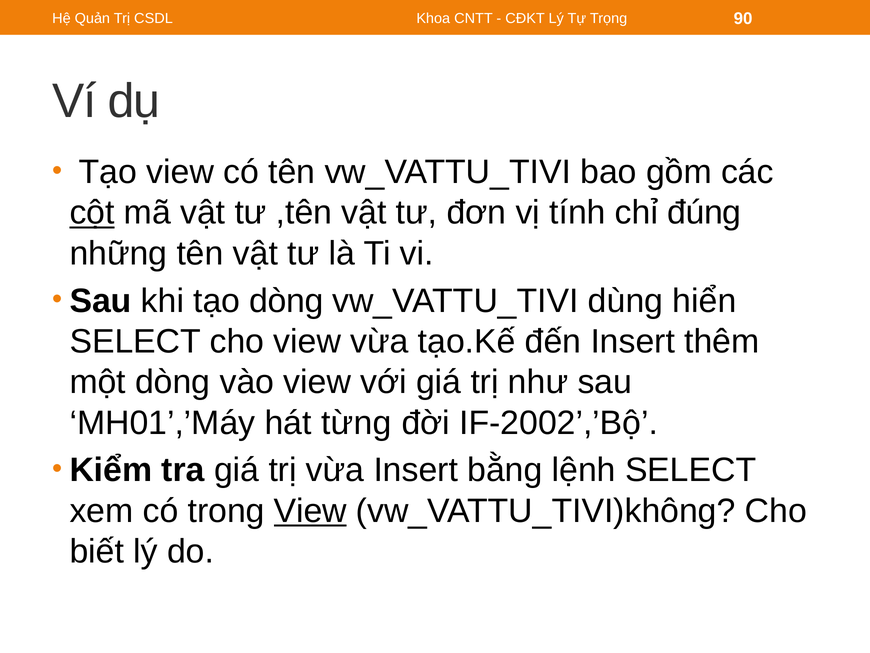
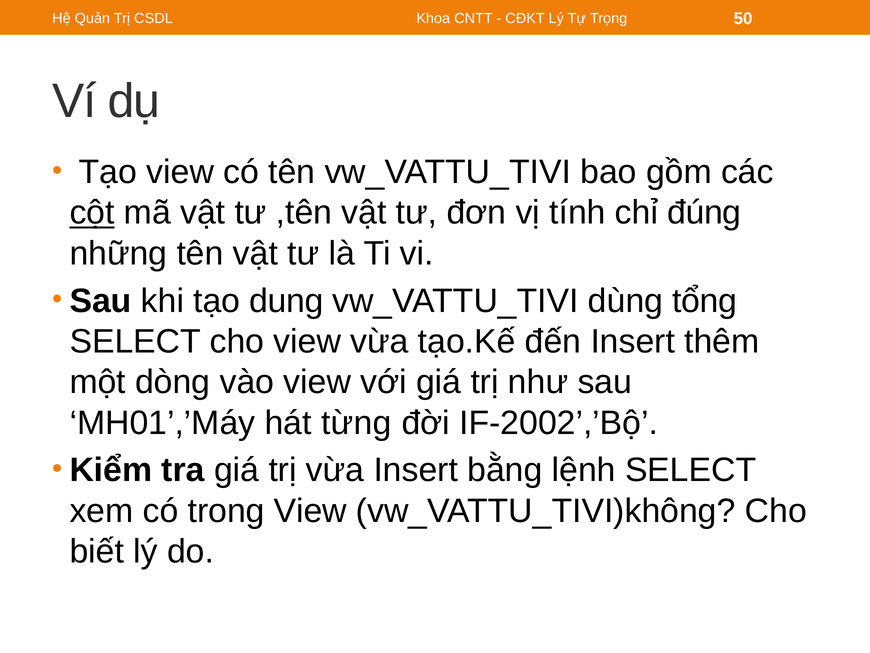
90: 90 -> 50
tạo dòng: dòng -> dung
hiển: hiển -> tổng
View at (310, 511) underline: present -> none
